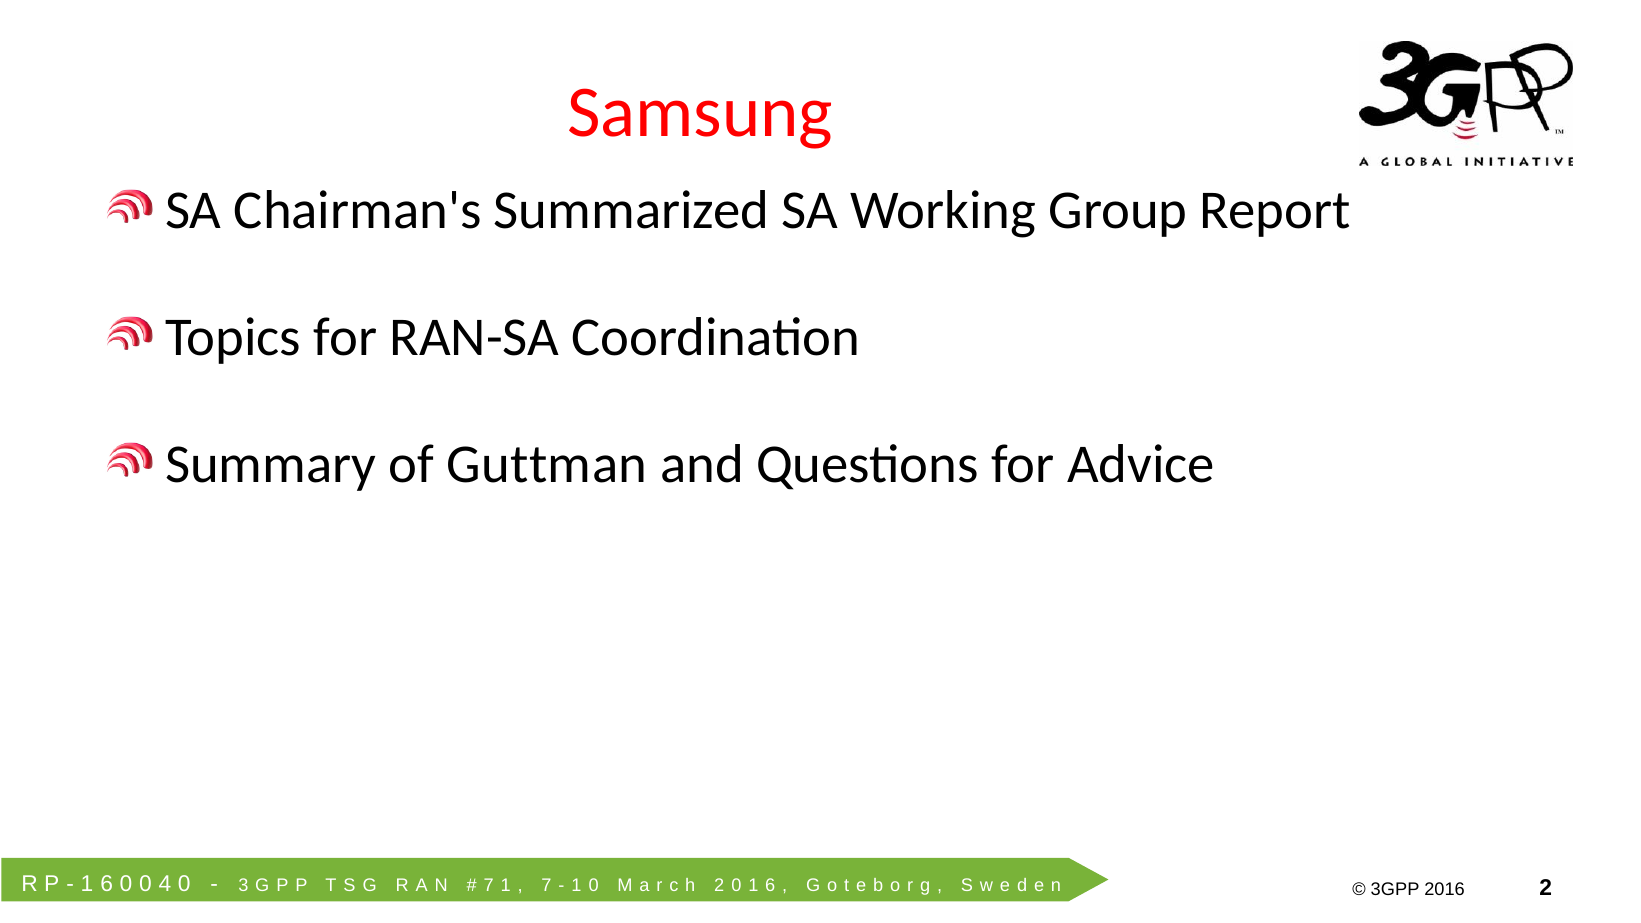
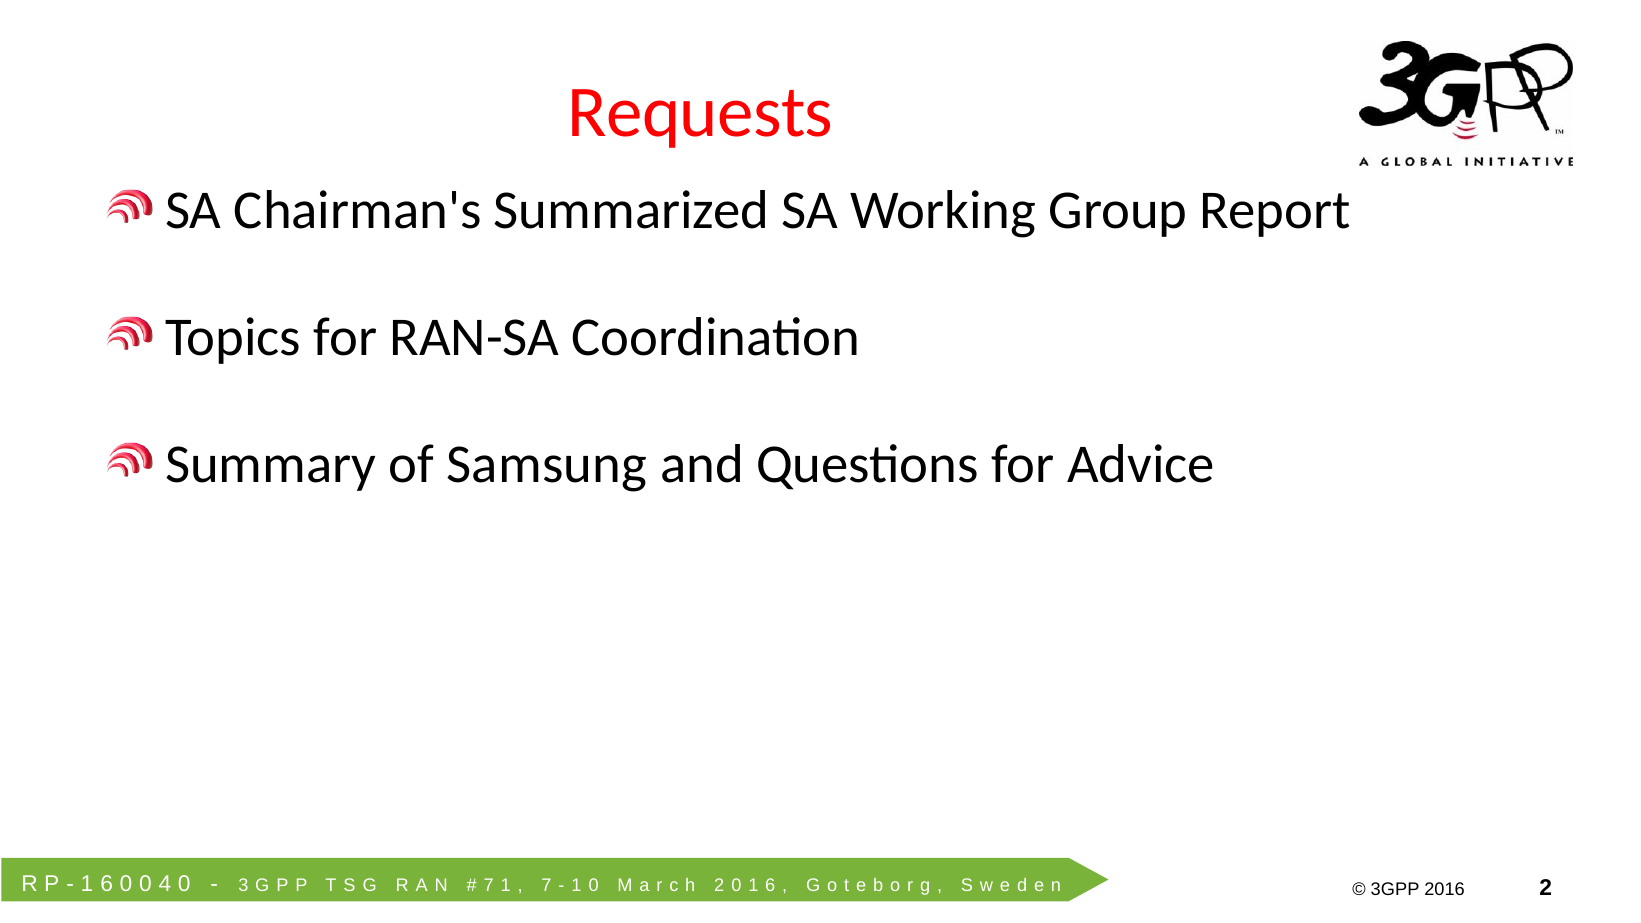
Samsung: Samsung -> Requests
Guttman: Guttman -> Samsung
